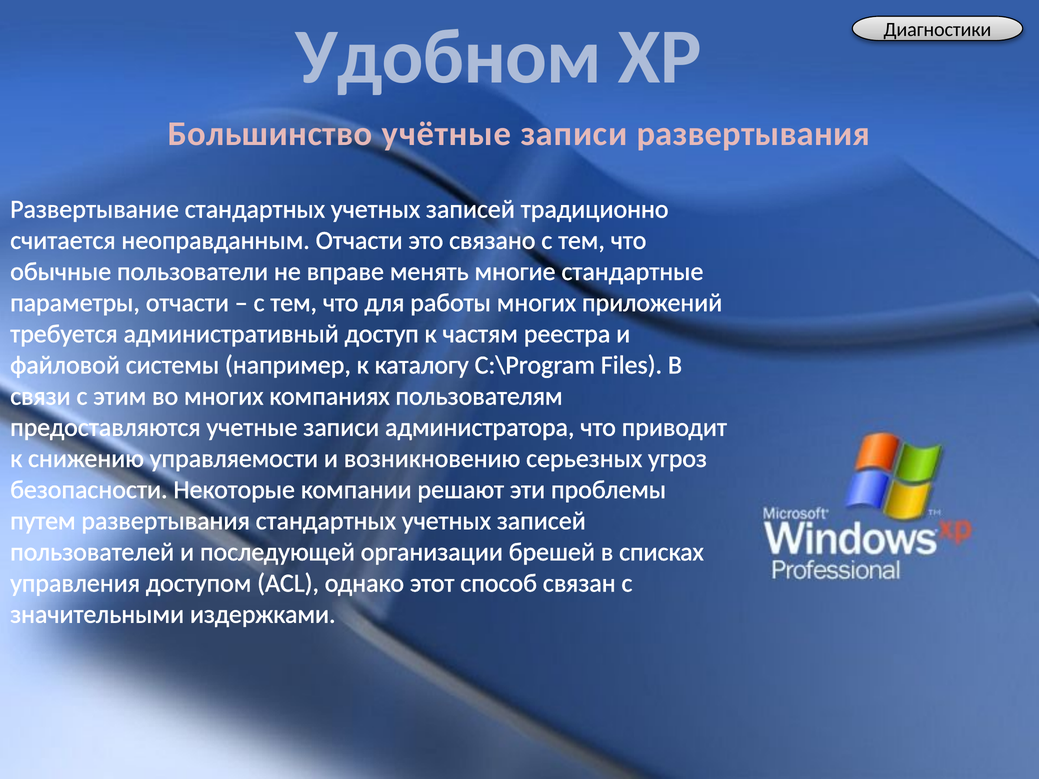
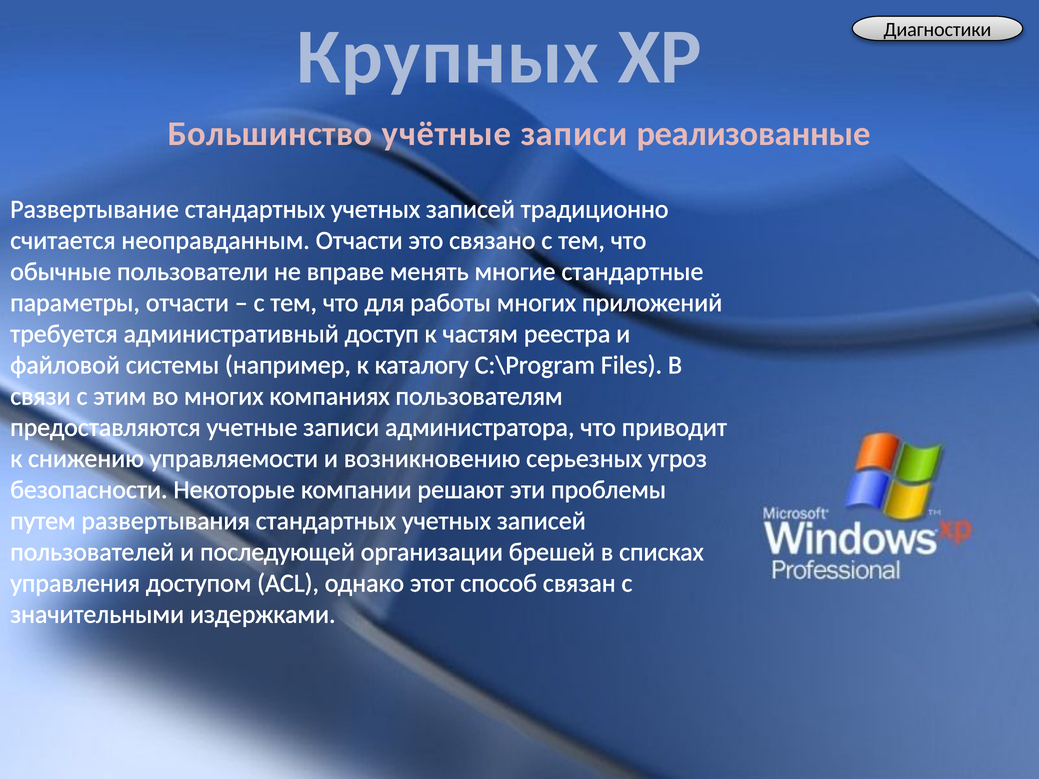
Удобном: Удобном -> Крупных
записи развертывания: развертывания -> реализованные
